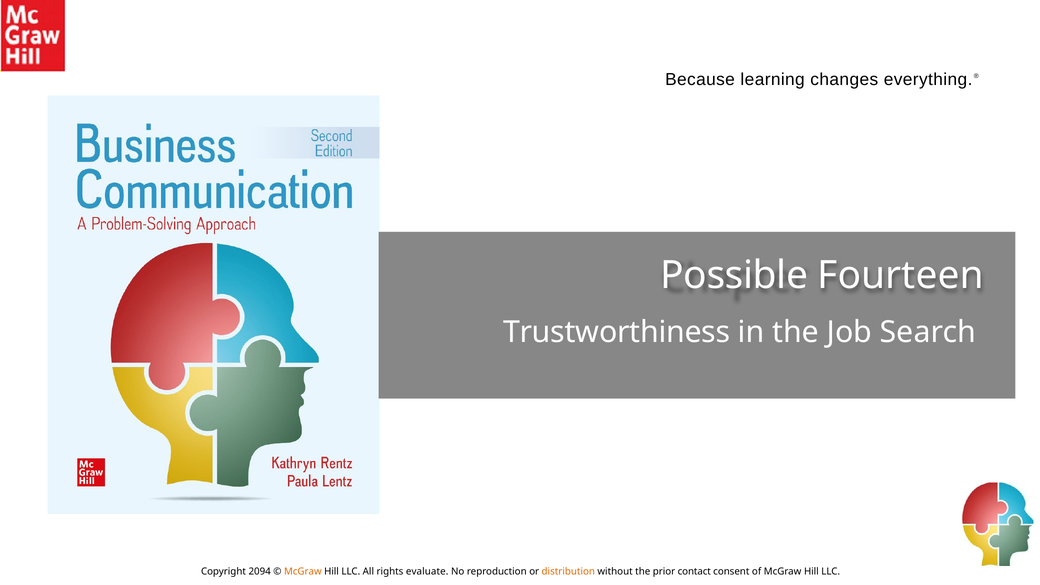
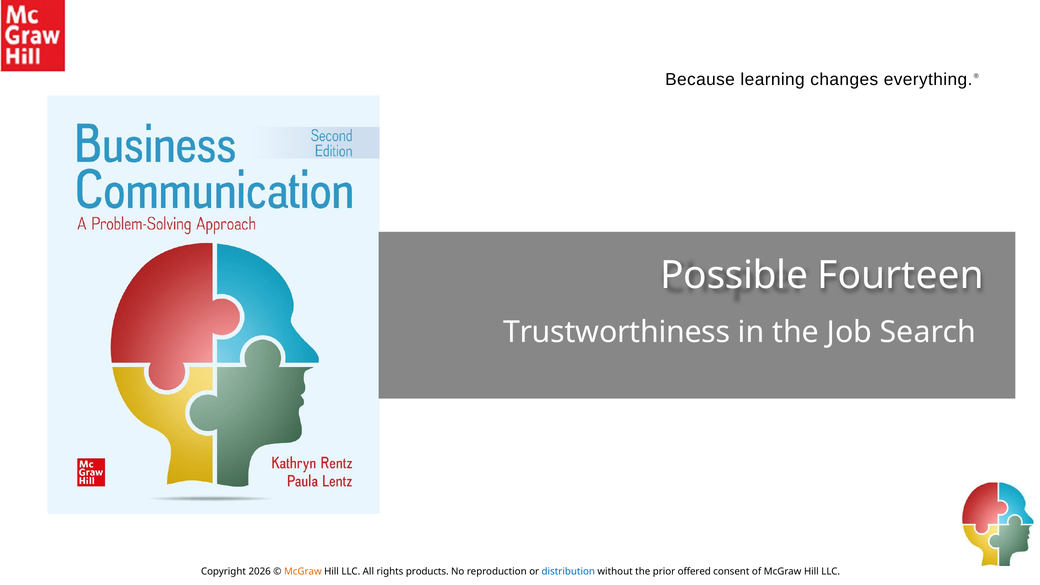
2094: 2094 -> 2026
evaluate: evaluate -> products
distribution colour: orange -> blue
contact: contact -> offered
